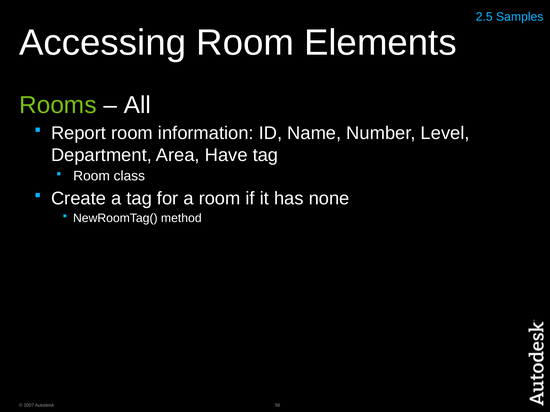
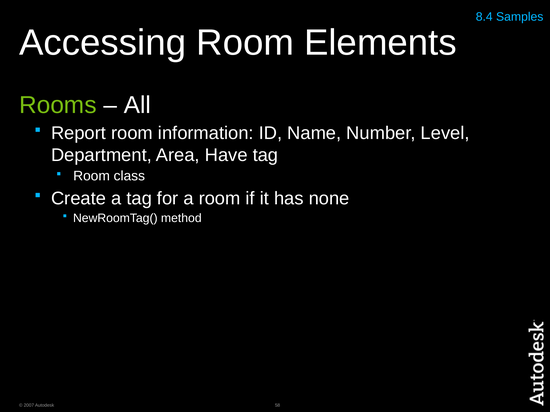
2.5: 2.5 -> 8.4
